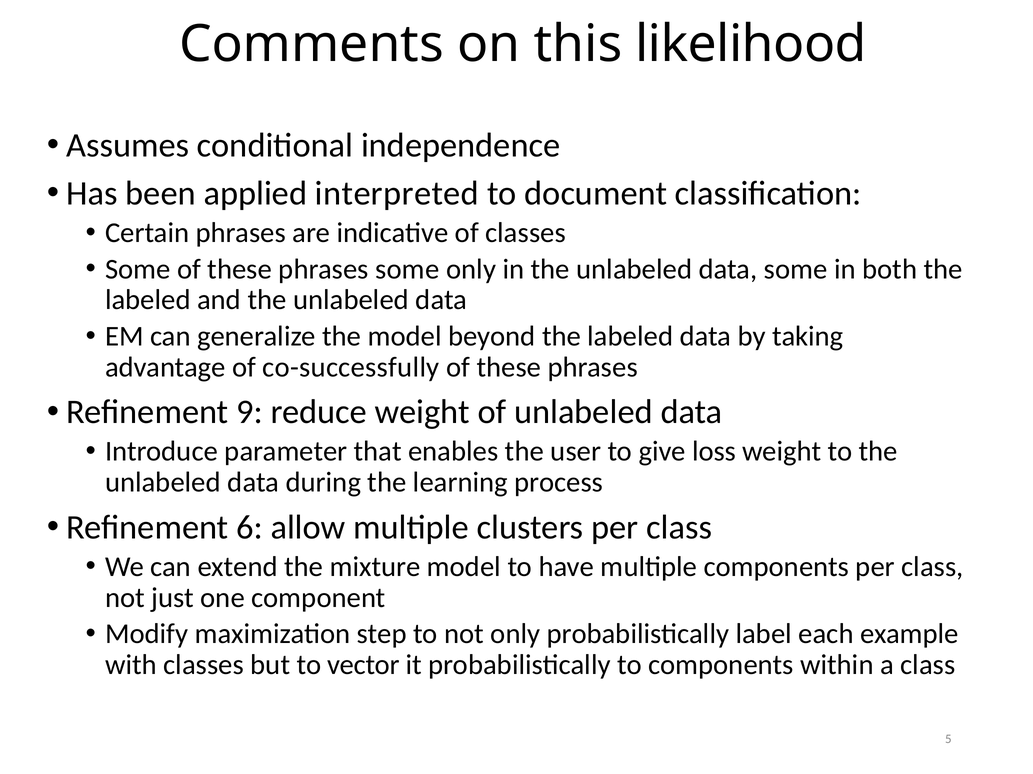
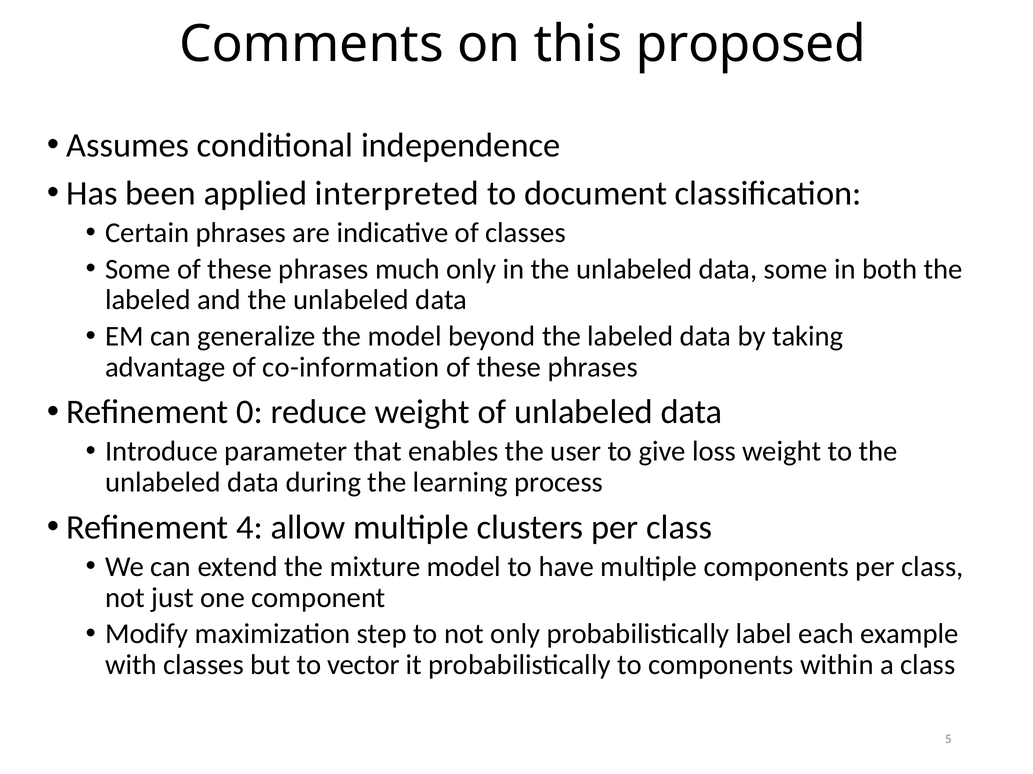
likelihood: likelihood -> proposed
phrases some: some -> much
co-successfully: co-successfully -> co-information
9: 9 -> 0
6: 6 -> 4
